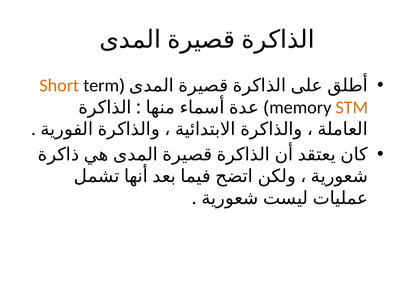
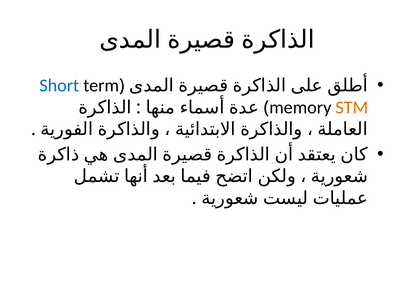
Short colour: orange -> blue
